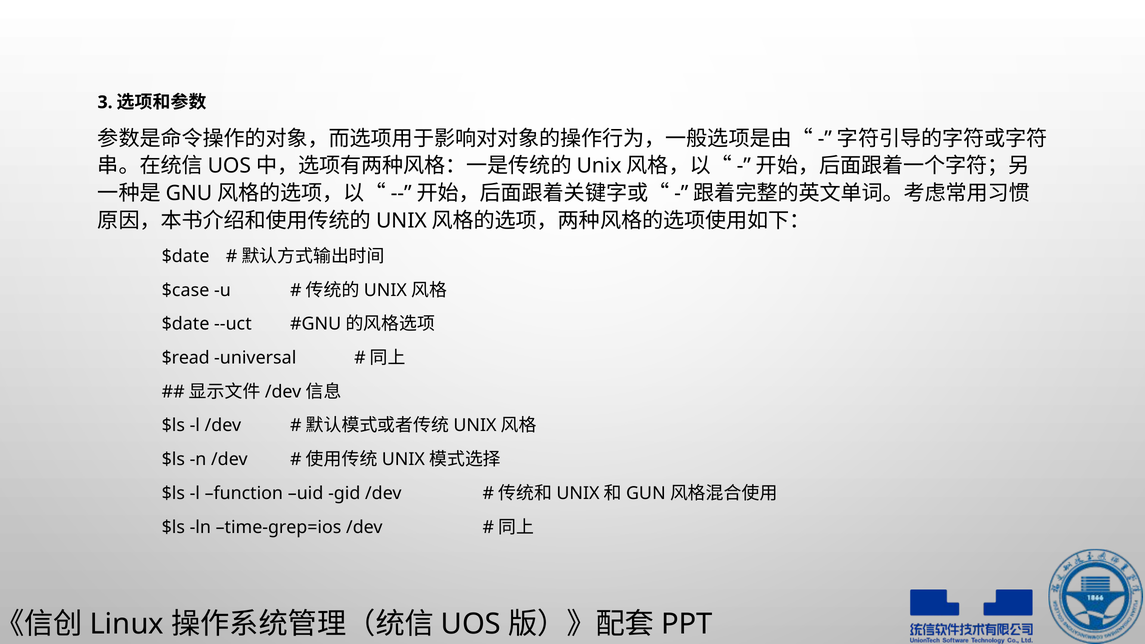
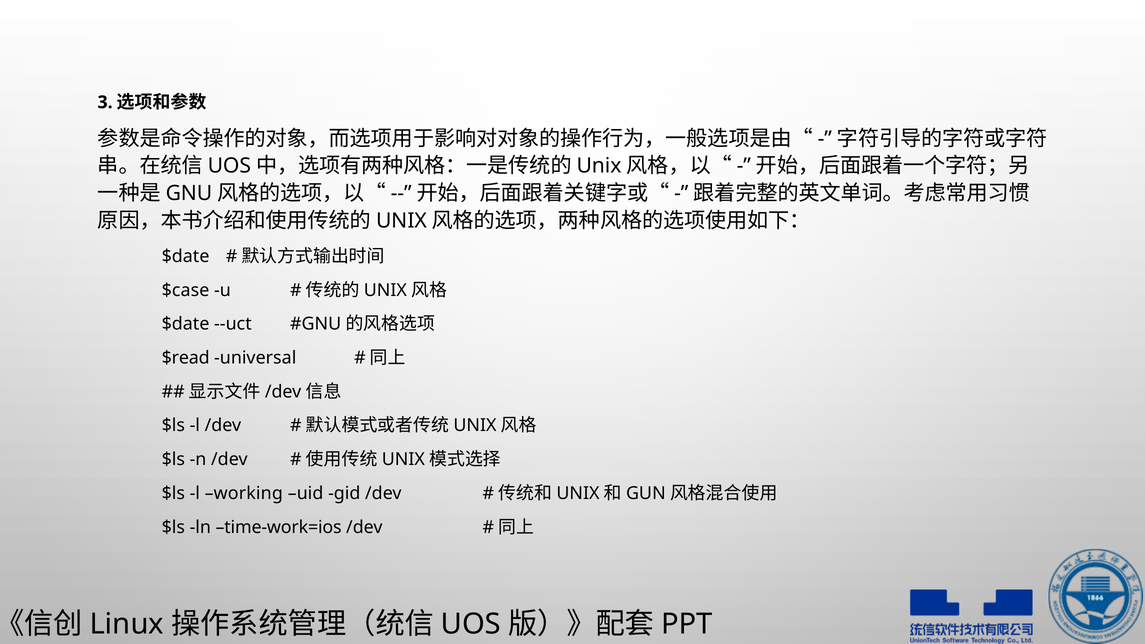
function: function -> working
time-grep=ios: time-grep=ios -> time-work=ios
